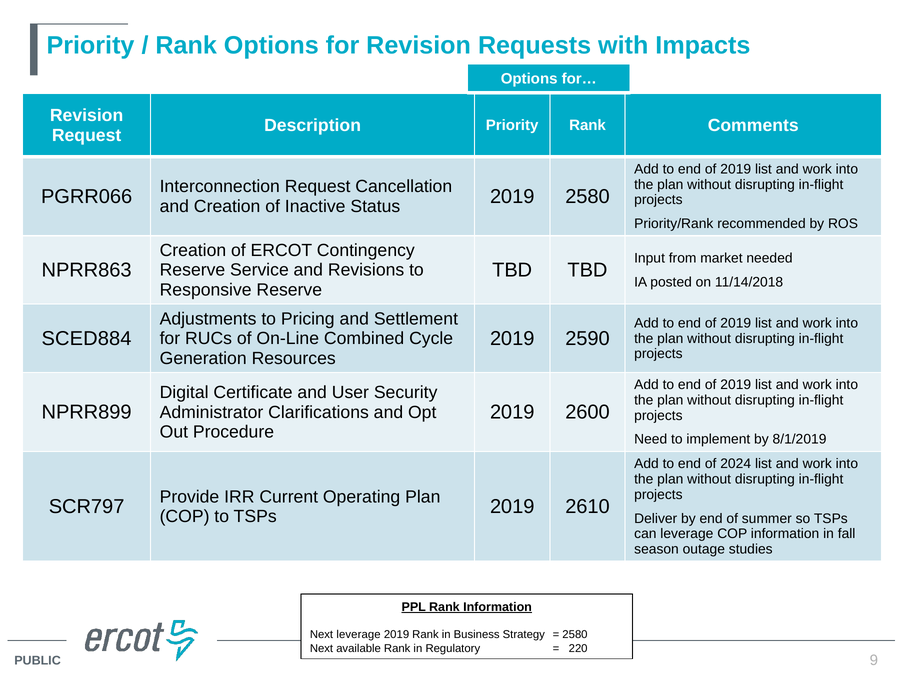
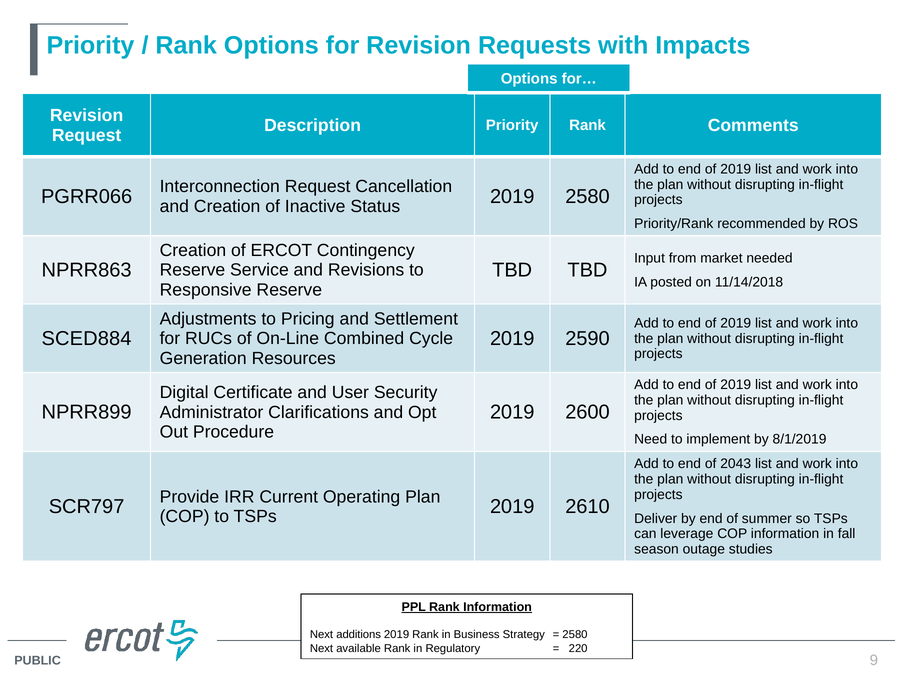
2024: 2024 -> 2043
Next leverage: leverage -> additions
